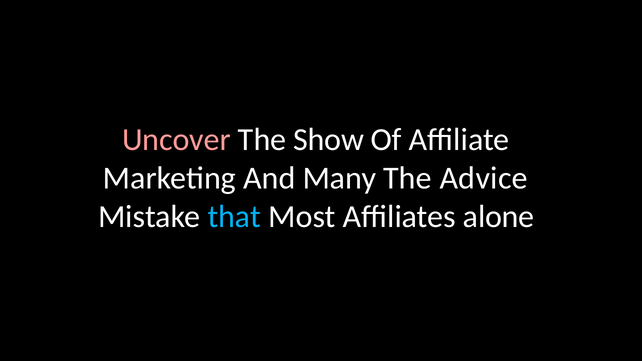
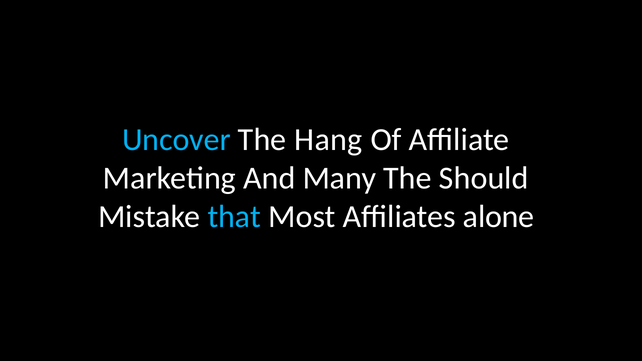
Uncover colour: pink -> light blue
Show: Show -> Hang
Advice: Advice -> Should
